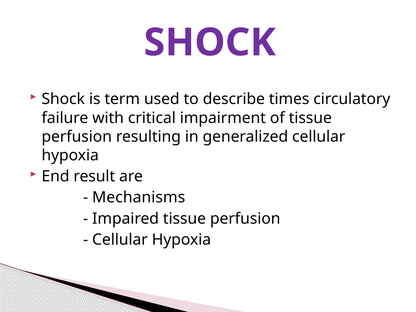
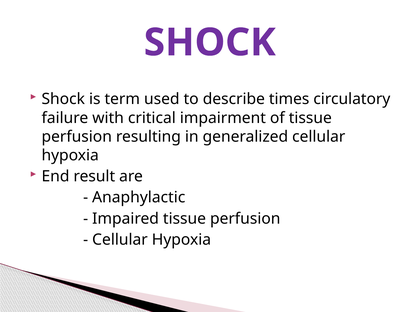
Mechanisms: Mechanisms -> Anaphylactic
